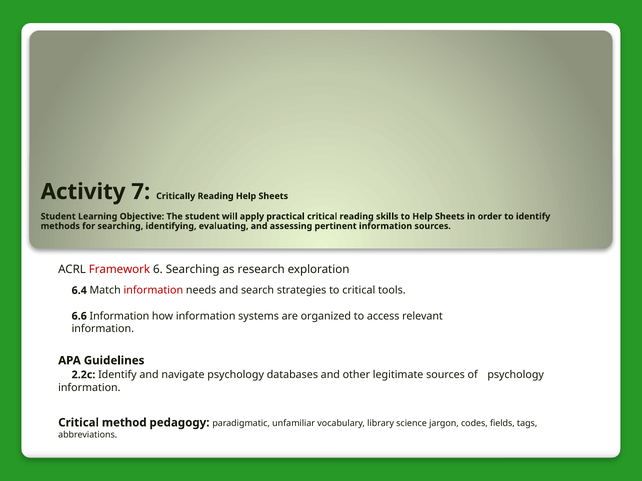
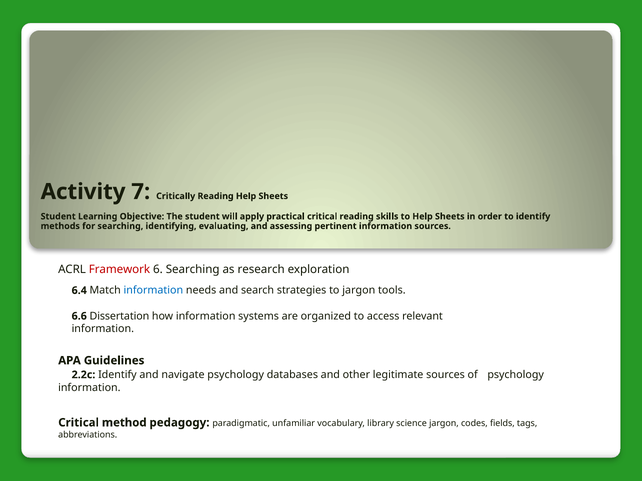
information at (153, 291) colour: red -> blue
to critical: critical -> jargon
6.6 Information: Information -> Dissertation
